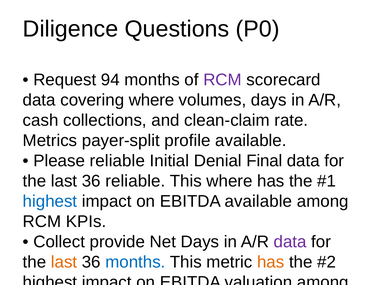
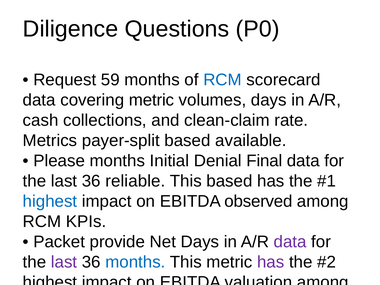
94: 94 -> 59
RCM at (223, 80) colour: purple -> blue
covering where: where -> metric
payer-split profile: profile -> based
Please reliable: reliable -> months
This where: where -> based
EBITDA available: available -> observed
Collect at (59, 242): Collect -> Packet
last at (64, 262) colour: orange -> purple
has at (271, 262) colour: orange -> purple
